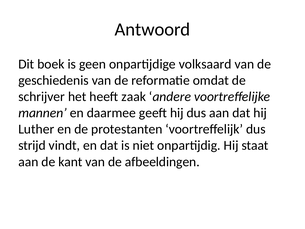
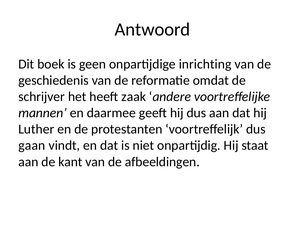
volksaard: volksaard -> inrichting
strijd: strijd -> gaan
